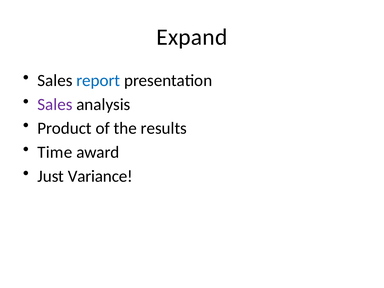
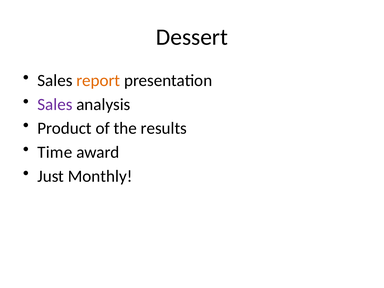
Expand: Expand -> Dessert
report colour: blue -> orange
Variance: Variance -> Monthly
